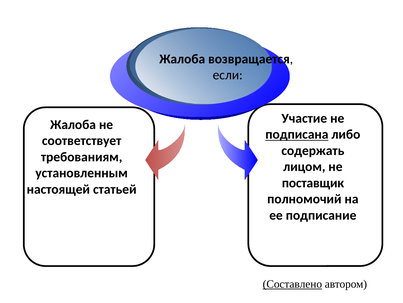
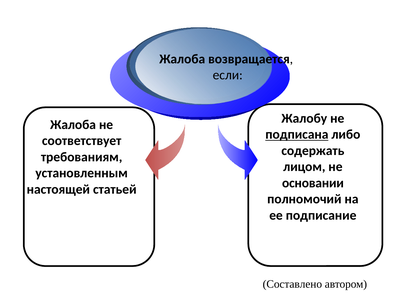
Участие: Участие -> Жалобу
поставщик: поставщик -> основании
Составлено underline: present -> none
